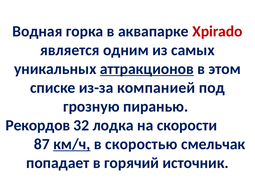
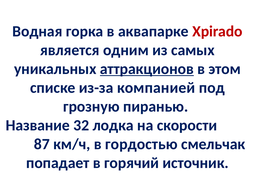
Рекордов: Рекордов -> Название
км/ч underline: present -> none
скоростью: скоростью -> гордостью
